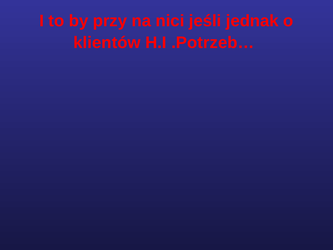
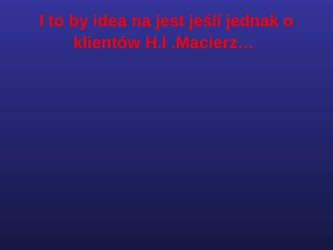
przy: przy -> idea
nici: nici -> jest
.Potrzeb…: .Potrzeb… -> .Macierz…
